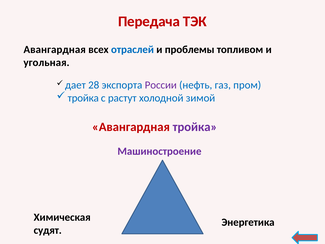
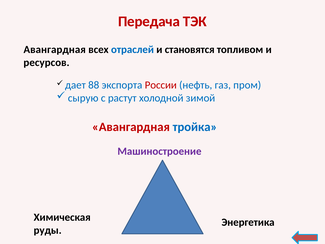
проблемы: проблемы -> становятся
угольная: угольная -> ресурсов
28: 28 -> 88
России colour: purple -> red
тройка at (83, 98): тройка -> сырую
тройка at (195, 127) colour: purple -> blue
судят: судят -> руды
